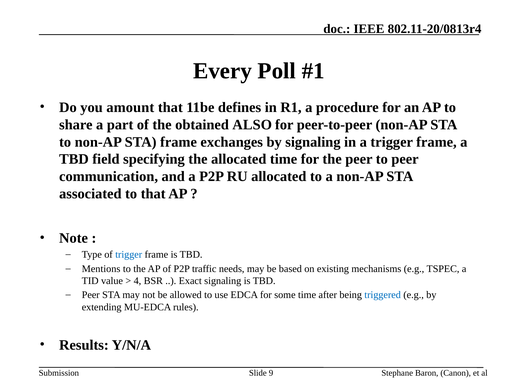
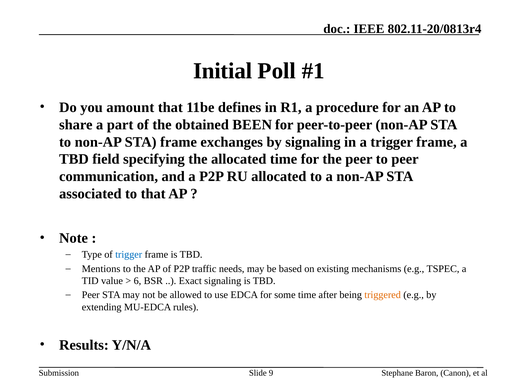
Every: Every -> Initial
ALSO: ALSO -> BEEN
4: 4 -> 6
triggered colour: blue -> orange
